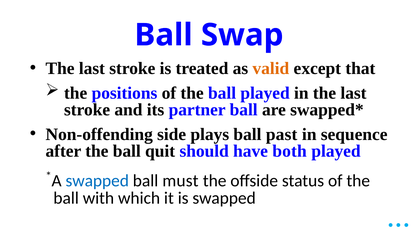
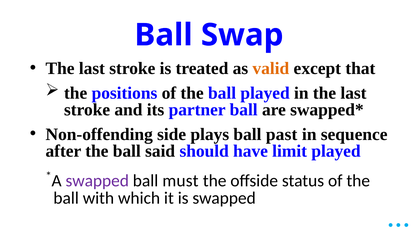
quit: quit -> said
both: both -> limit
swapped at (97, 181) colour: blue -> purple
